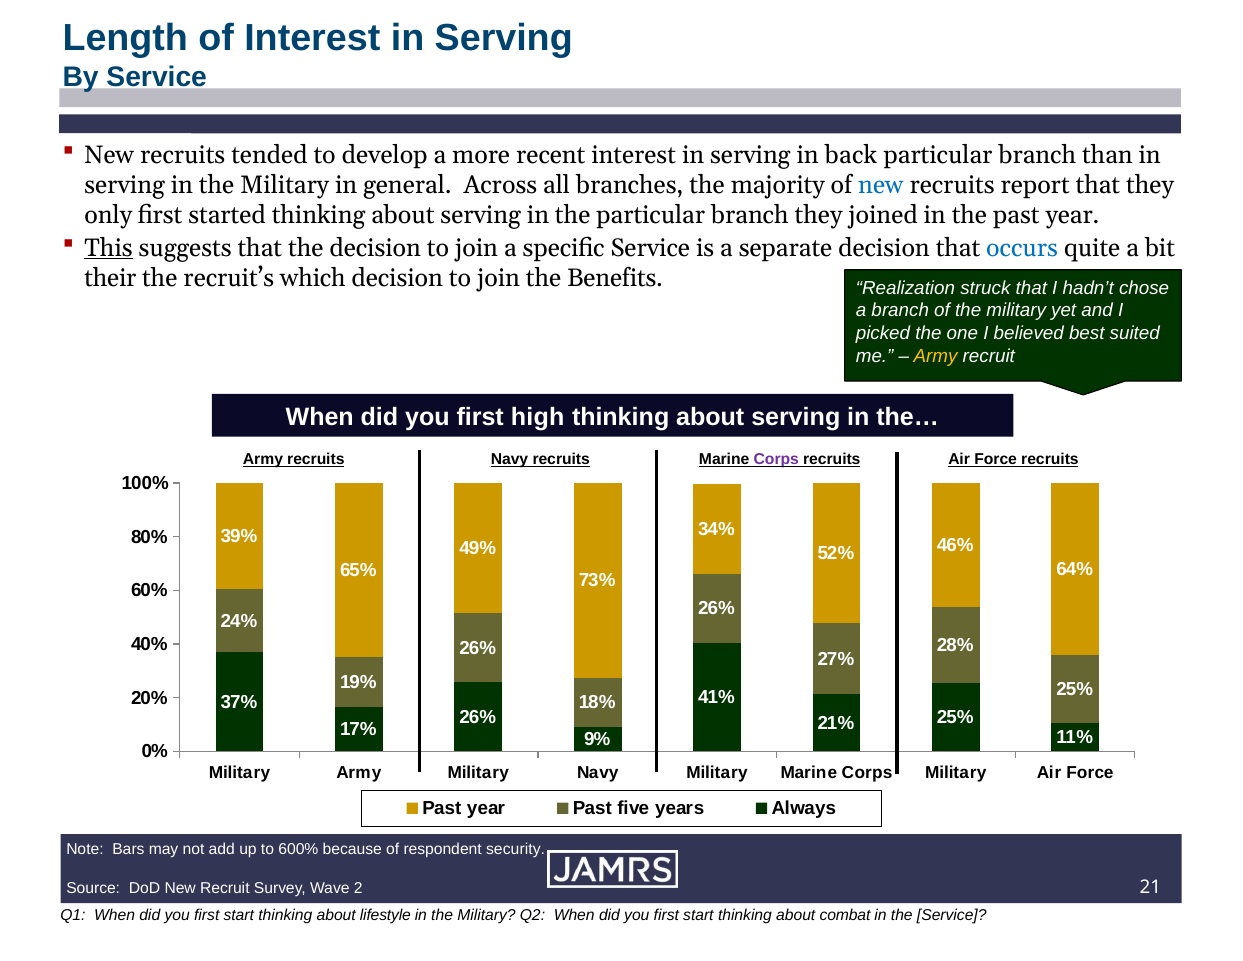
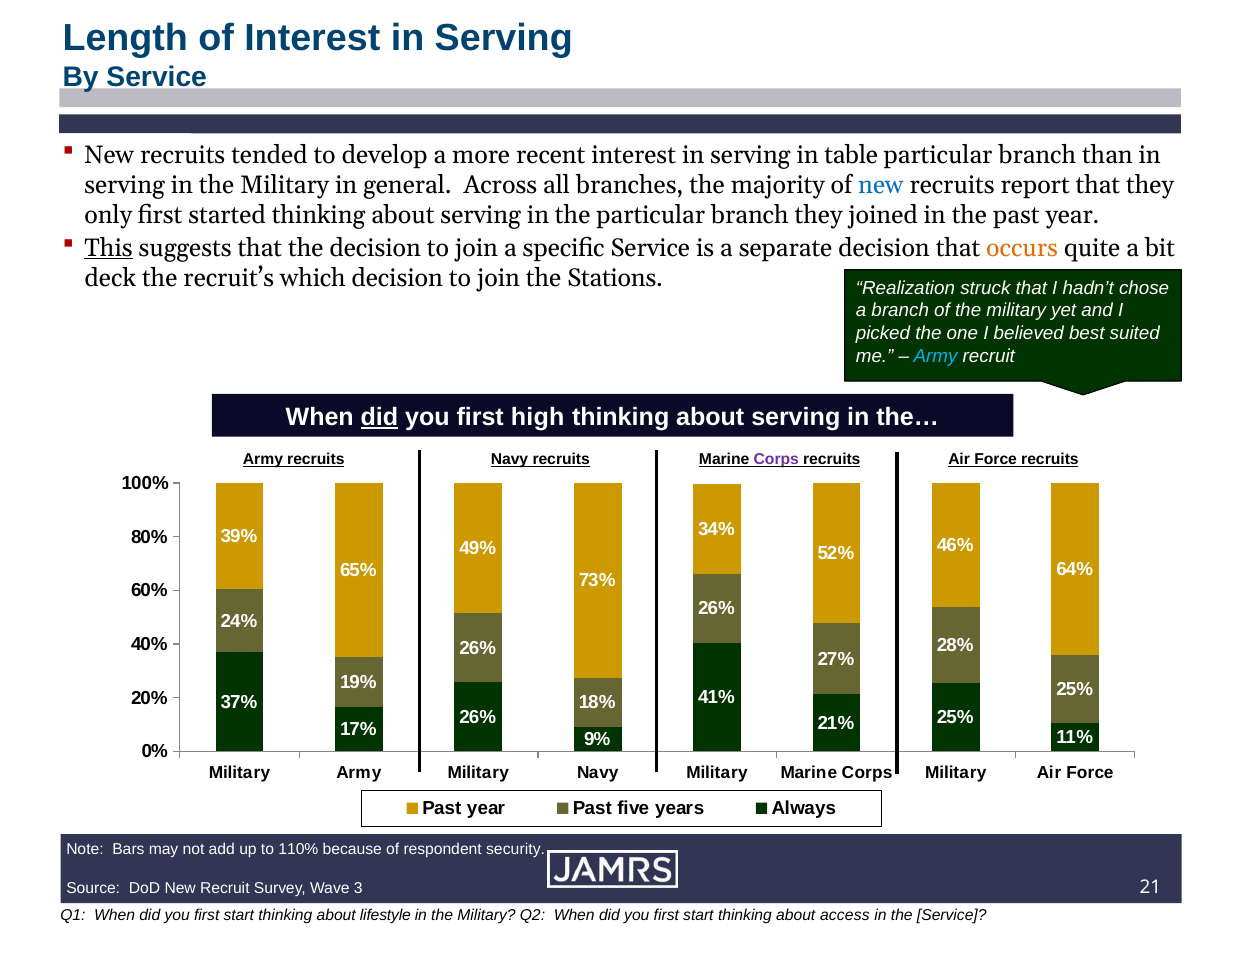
back: back -> table
occurs colour: blue -> orange
their: their -> deck
Benefits: Benefits -> Stations
Army at (936, 356) colour: yellow -> light blue
did at (379, 417) underline: none -> present
600%: 600% -> 110%
2: 2 -> 3
combat: combat -> access
